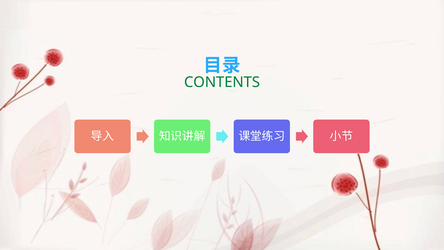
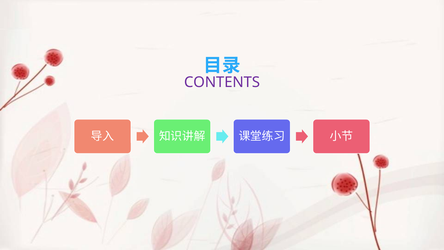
CONTENTS colour: green -> purple
